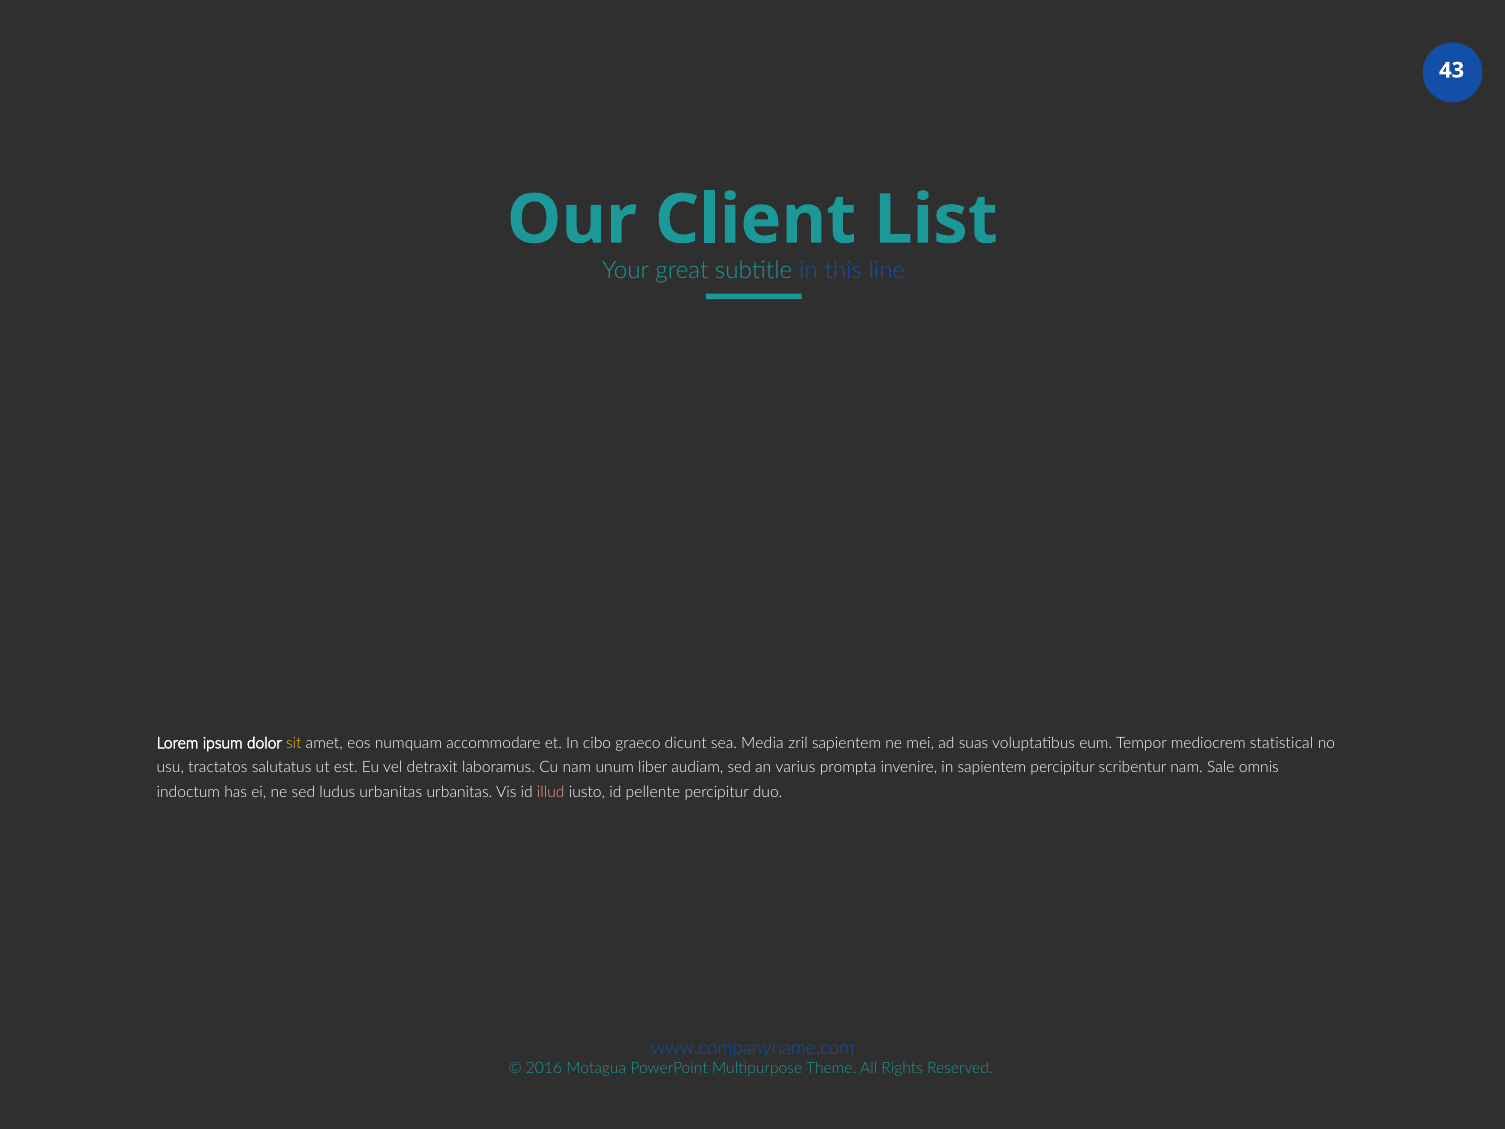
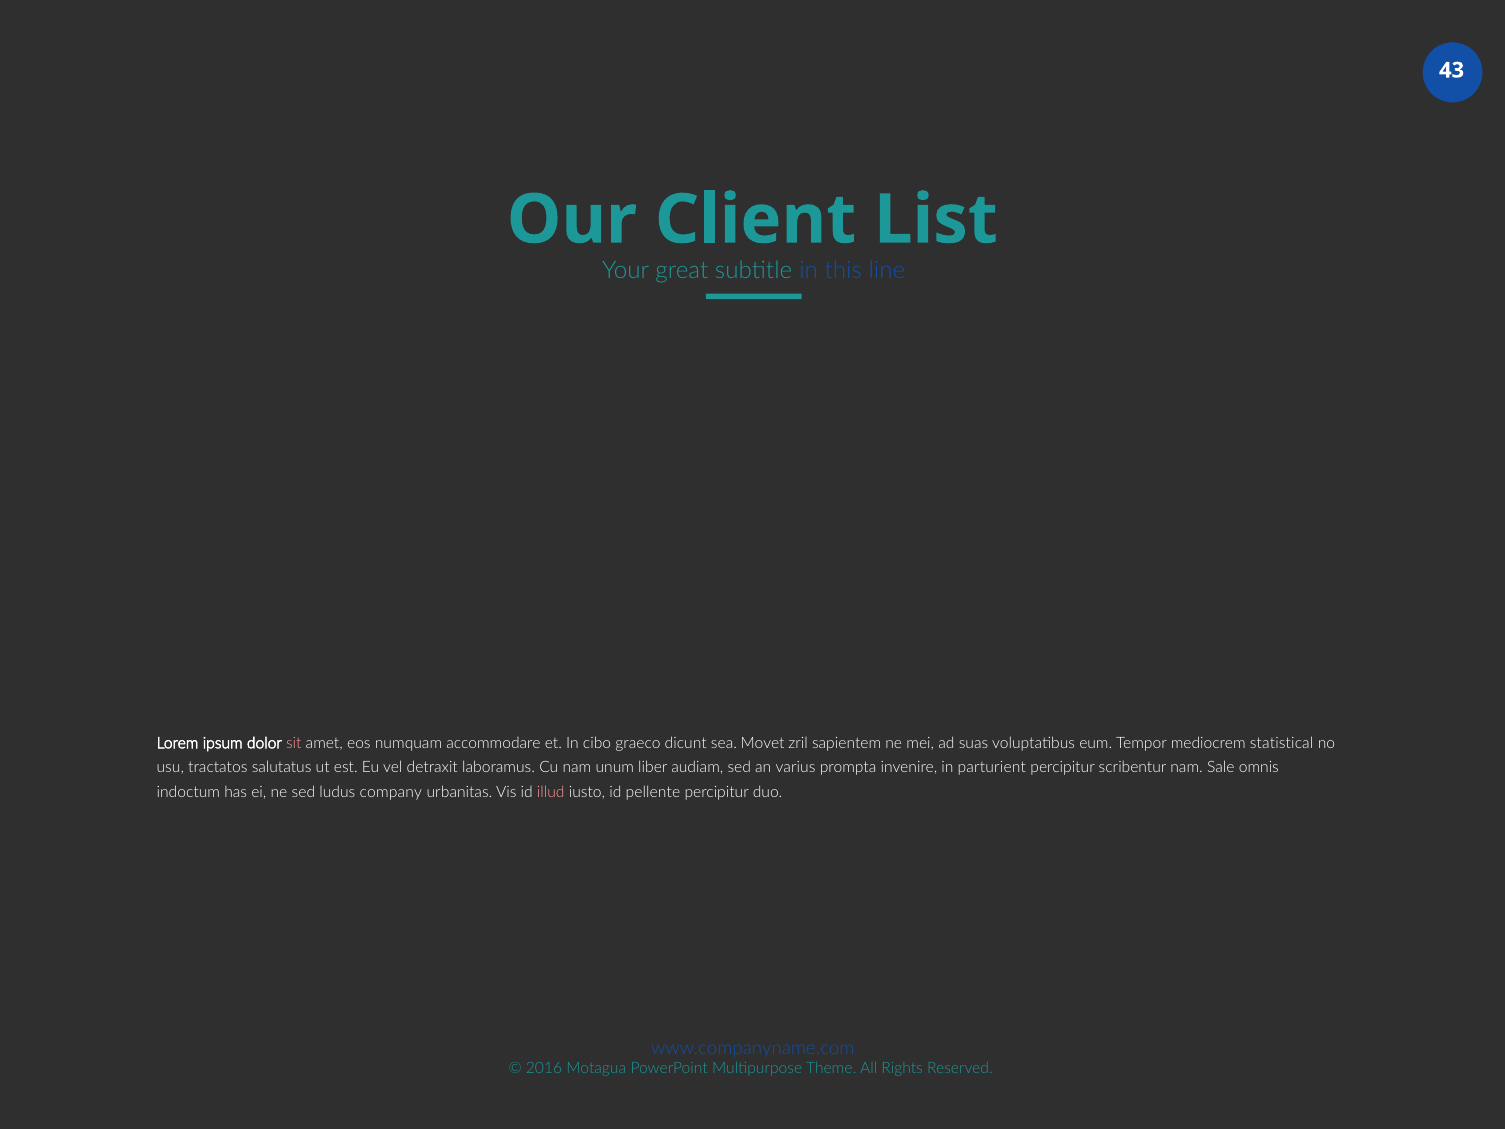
sit colour: yellow -> pink
Media: Media -> Movet
in sapientem: sapientem -> parturient
ludus urbanitas: urbanitas -> company
